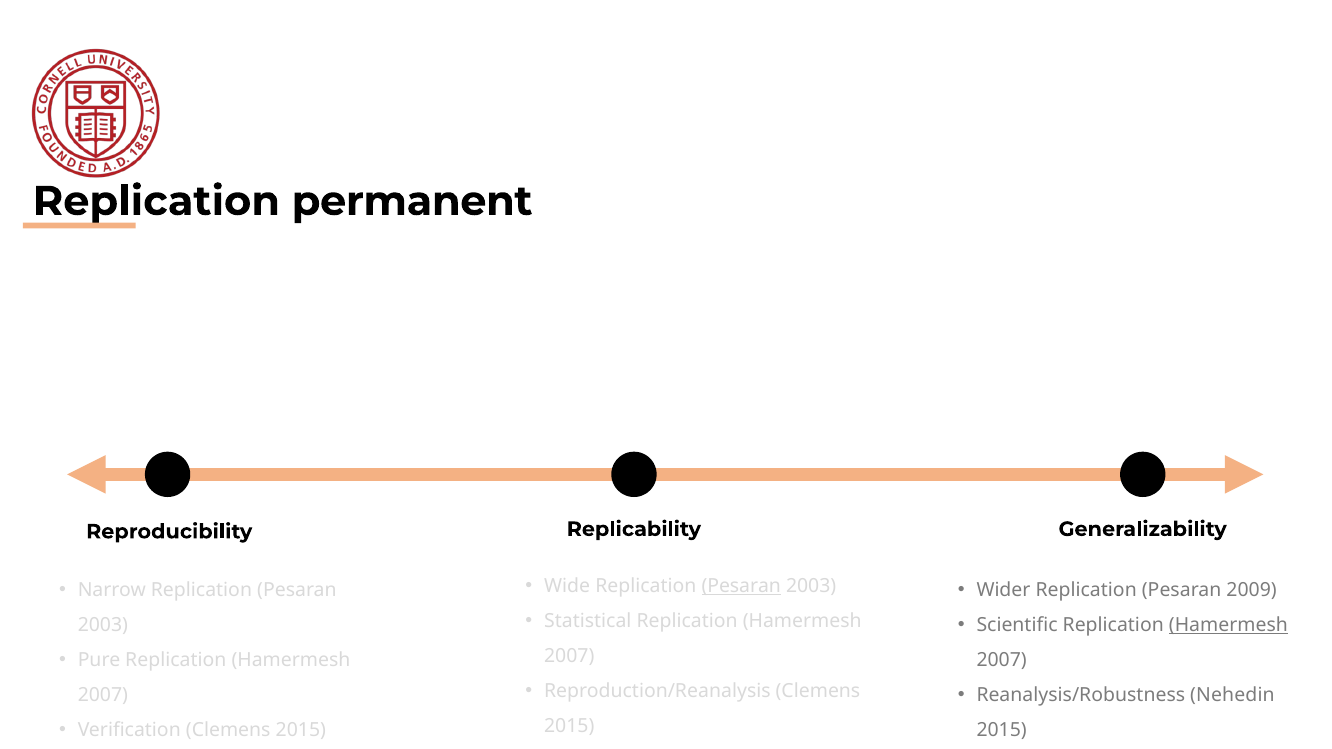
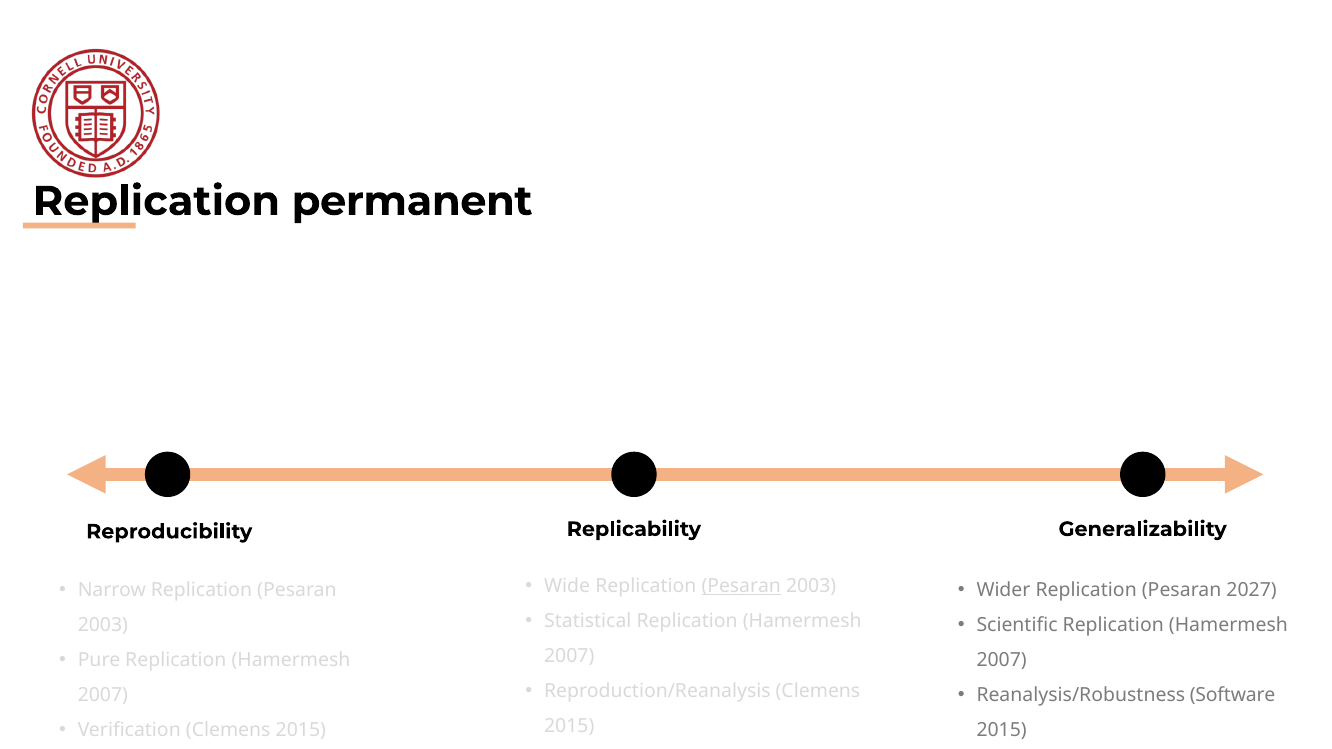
2009: 2009 -> 2027
Hamermesh at (1228, 625) underline: present -> none
Nehedin: Nehedin -> Software
